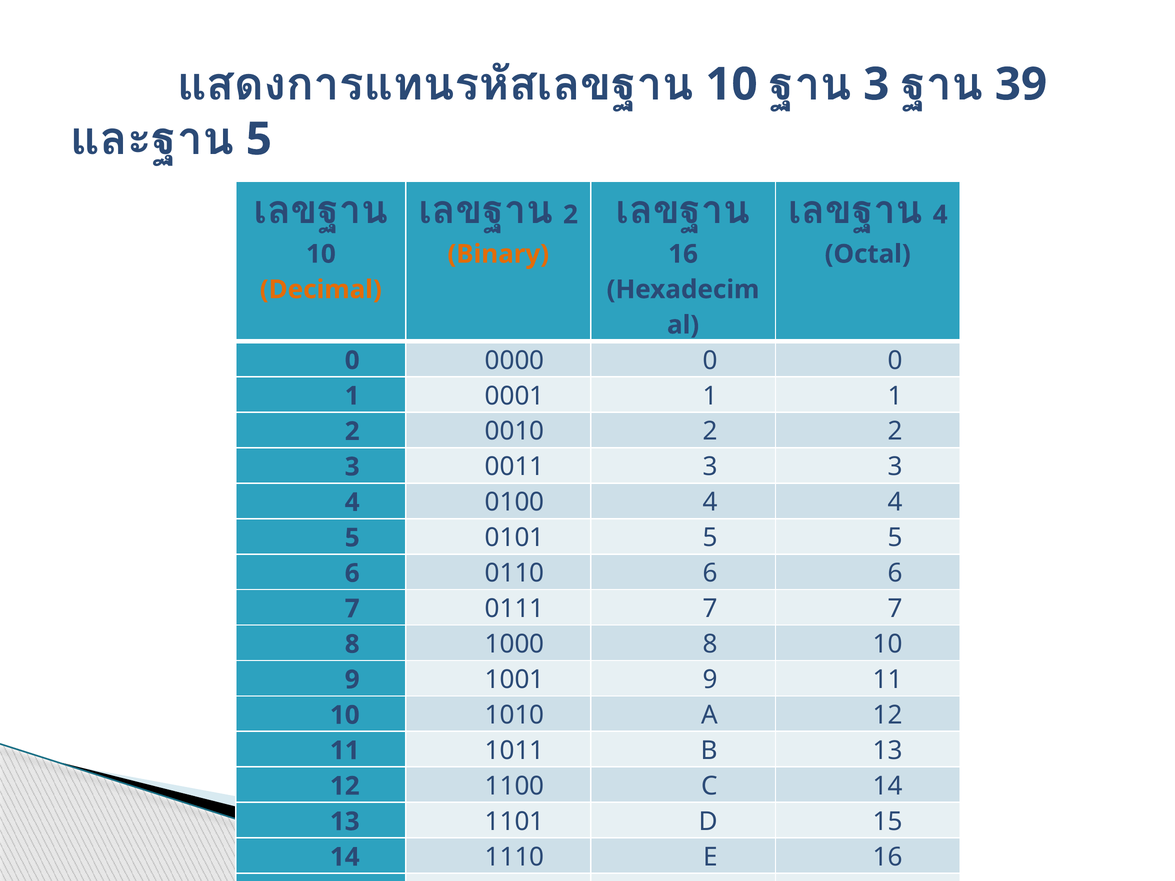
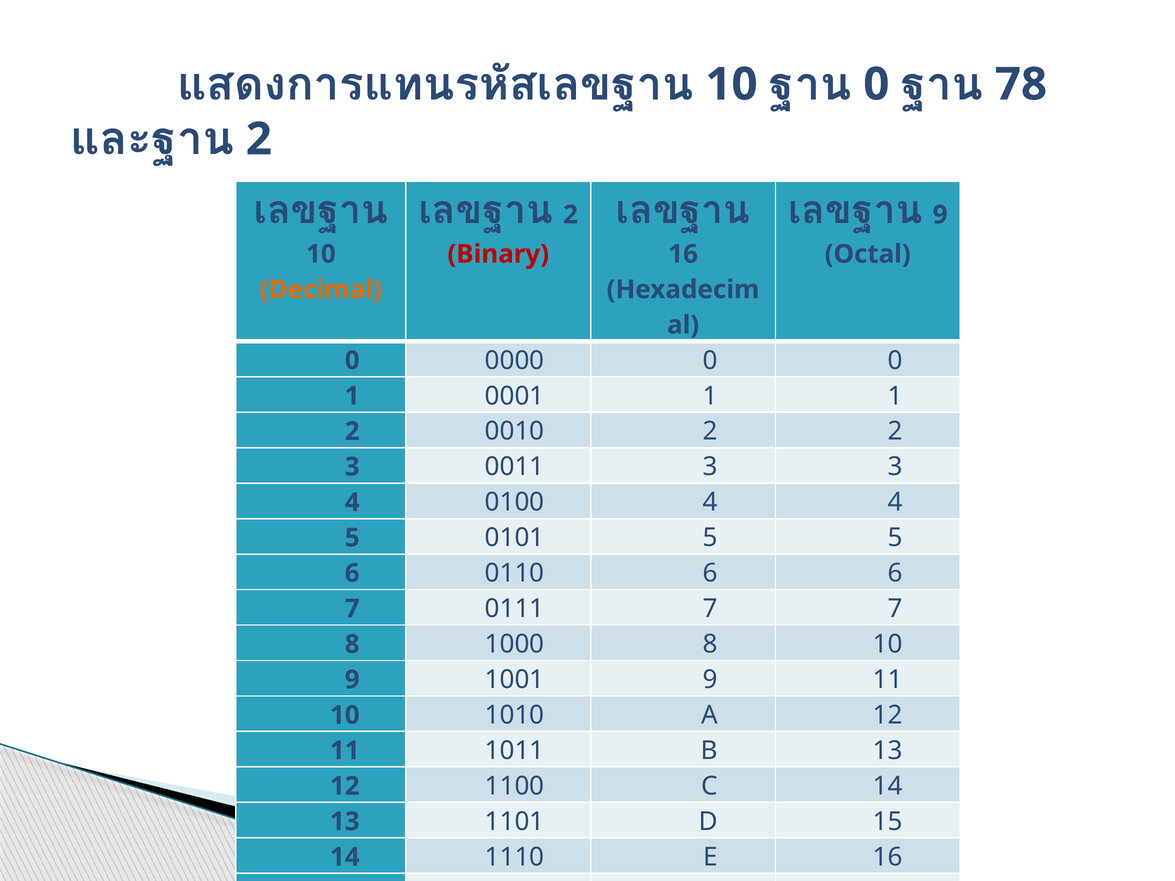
3 at (876, 84): 3 -> 0
39: 39 -> 78
5 at (259, 139): 5 -> 2
4 at (940, 215): 4 -> 9
Binary colour: orange -> red
